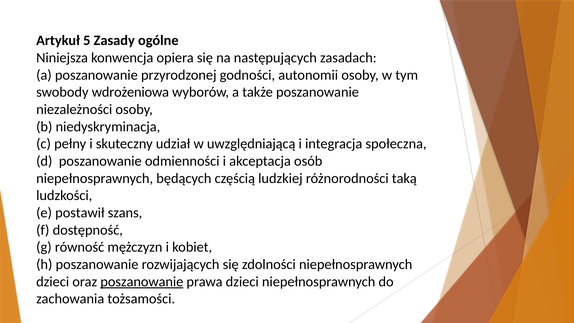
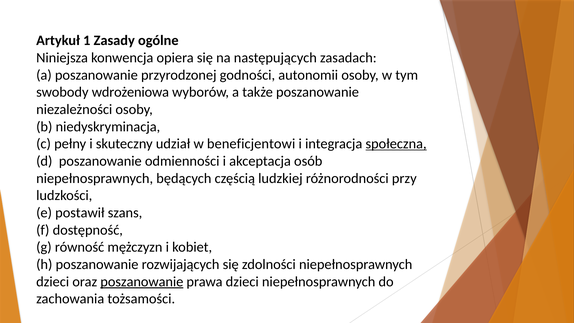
5: 5 -> 1
uwzględniającą: uwzględniającą -> beneficjentowi
społeczna underline: none -> present
taką: taką -> przy
